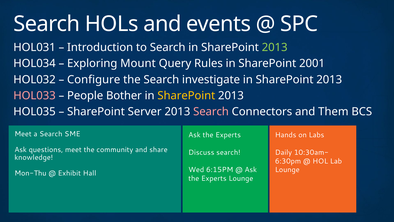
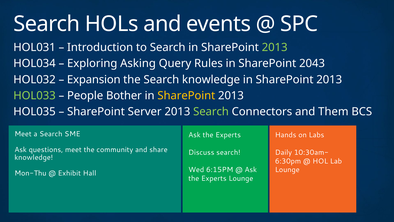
Mount: Mount -> Asking
2001: 2001 -> 2043
Configure: Configure -> Expansion
Search investigate: investigate -> knowledge
HOL033 colour: pink -> light green
Search at (211, 111) colour: pink -> light green
